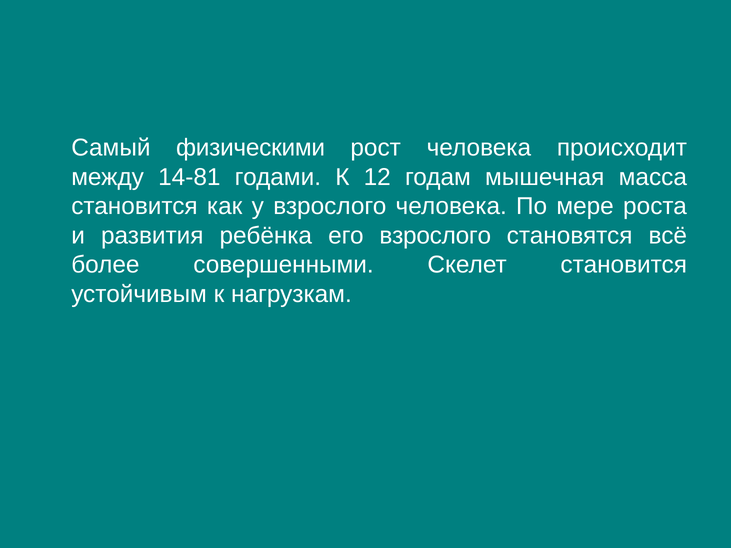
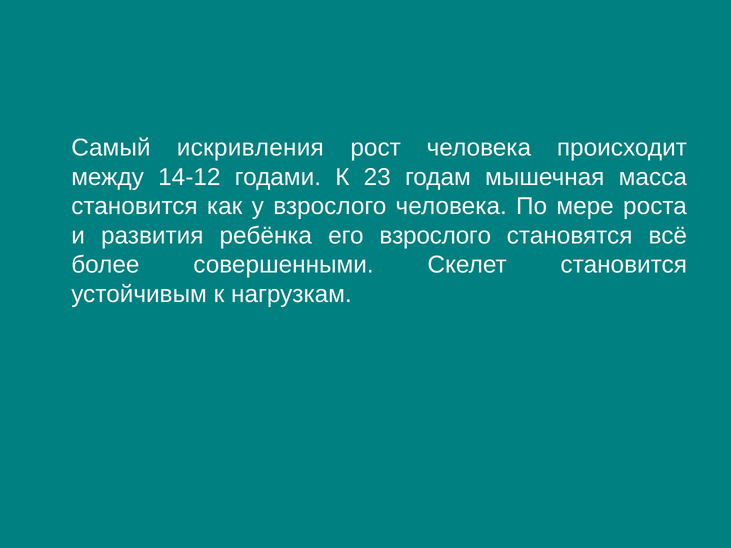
физическими: физическими -> искривления
14-81: 14-81 -> 14-12
12: 12 -> 23
